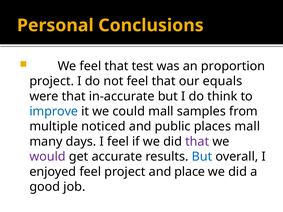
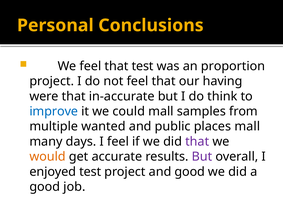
equals: equals -> having
noticed: noticed -> wanted
would colour: purple -> orange
But at (202, 157) colour: blue -> purple
enjoyed feel: feel -> test
and place: place -> good
